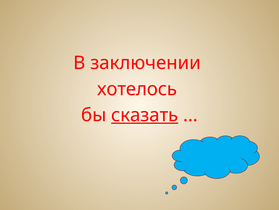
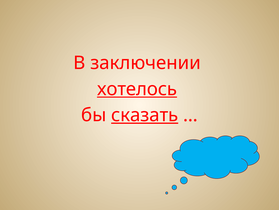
хотелось underline: none -> present
